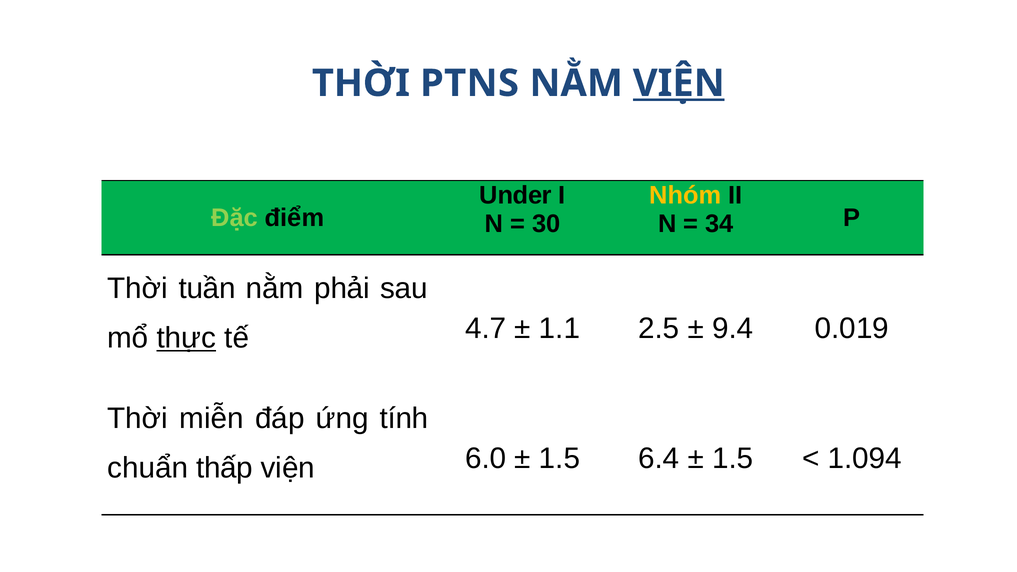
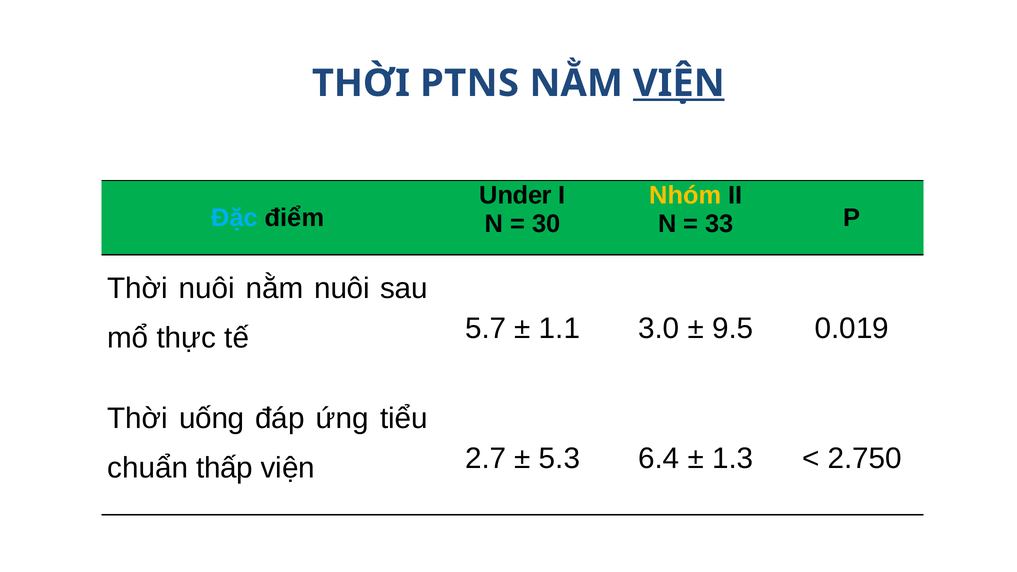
Đặc colour: light green -> light blue
34: 34 -> 33
Thời tuần: tuần -> nuôi
nằm phải: phải -> nuôi
thực underline: present -> none
4.7: 4.7 -> 5.7
2.5: 2.5 -> 3.0
9.4: 9.4 -> 9.5
miễn: miễn -> uống
tính: tính -> tiểu
6.0: 6.0 -> 2.7
1.5 at (560, 459): 1.5 -> 5.3
1.5 at (733, 459): 1.5 -> 1.3
1.094: 1.094 -> 2.750
